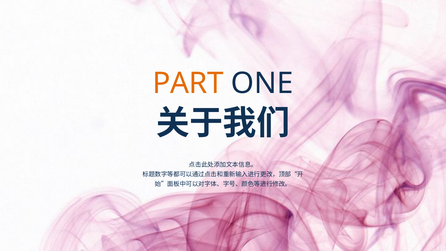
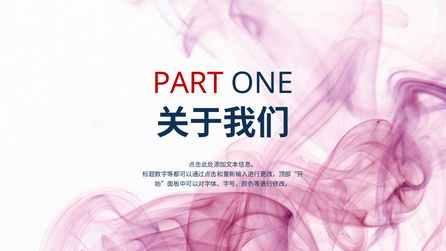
PART colour: orange -> red
